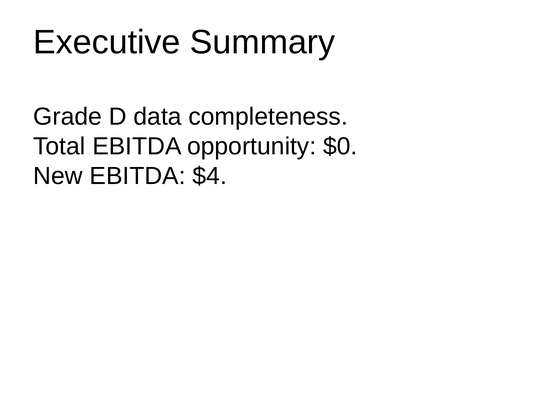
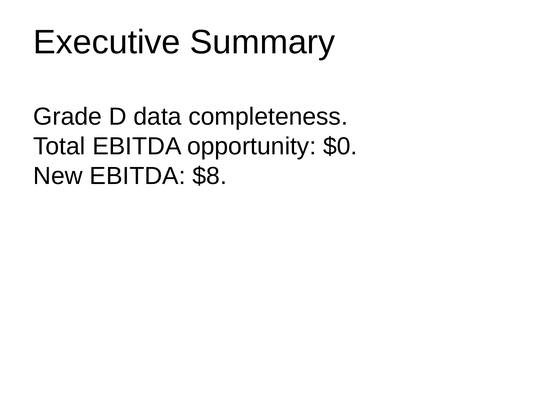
$4: $4 -> $8
